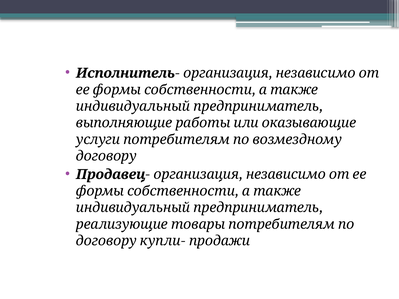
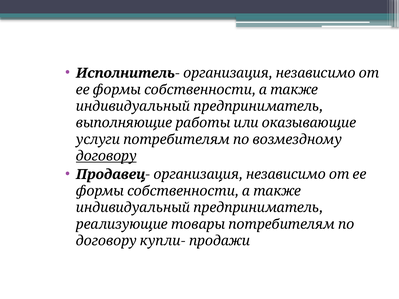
договору underline: none -> present
